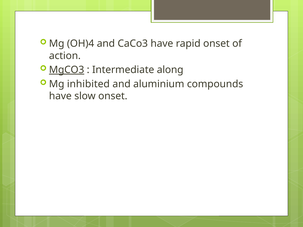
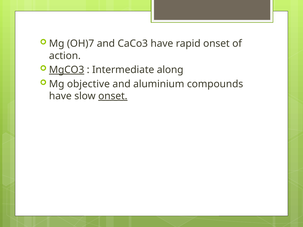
OH)4: OH)4 -> OH)7
inhibited: inhibited -> objective
onset at (113, 96) underline: none -> present
